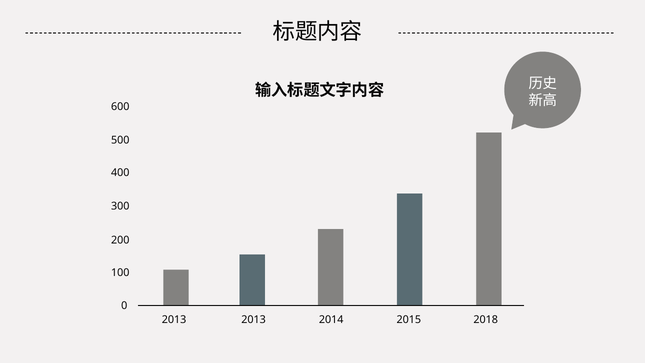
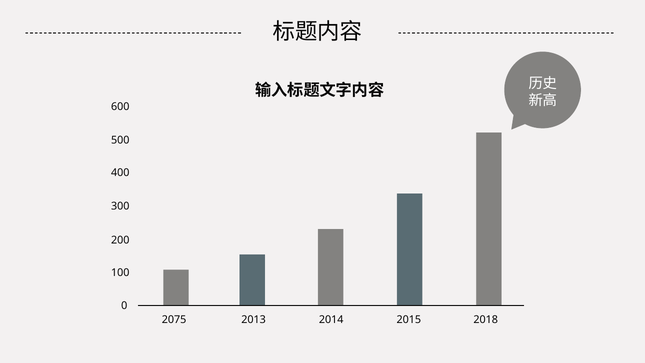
2013 at (174, 320): 2013 -> 2075
